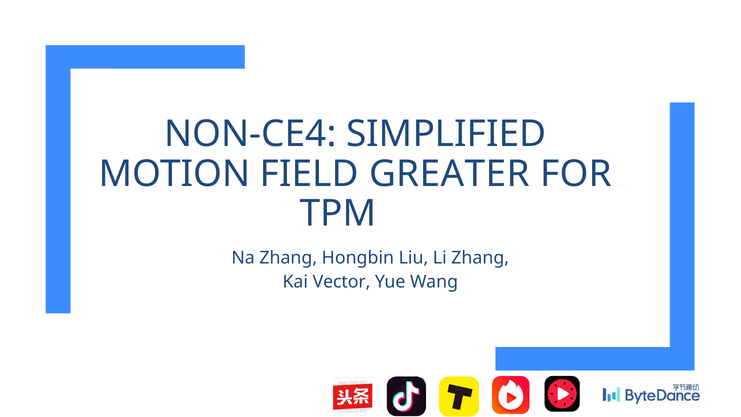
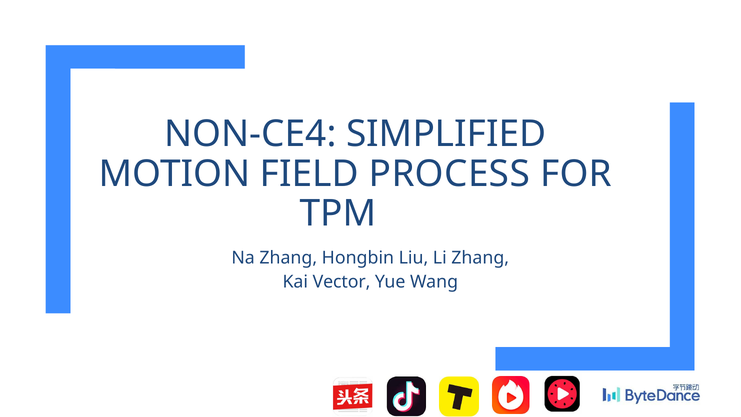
GREATER: GREATER -> PROCESS
